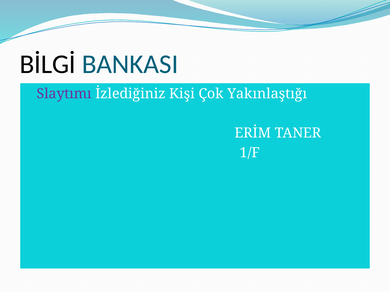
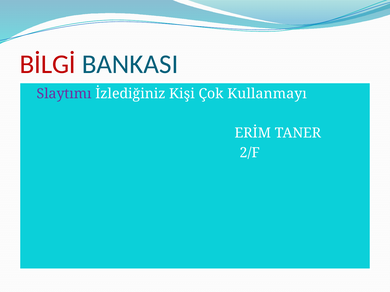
BİLGİ colour: black -> red
Yakınlaştığı: Yakınlaştığı -> Kullanmayı
1/F: 1/F -> 2/F
